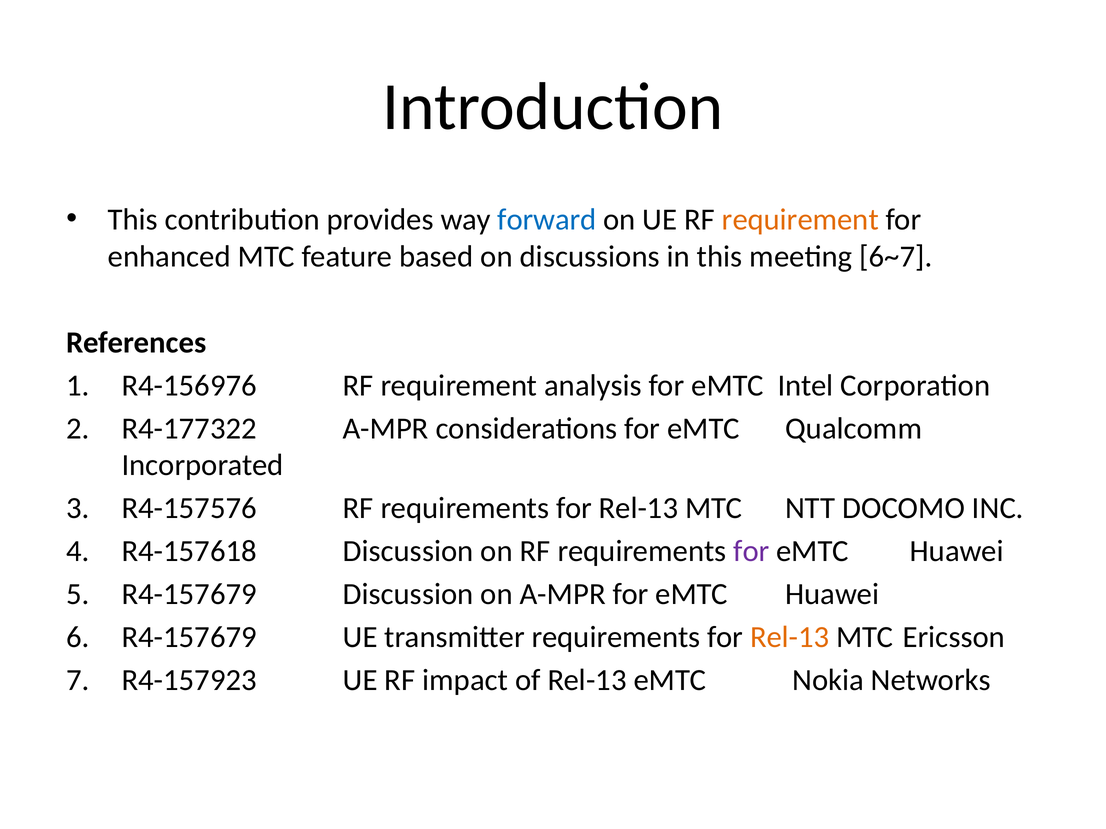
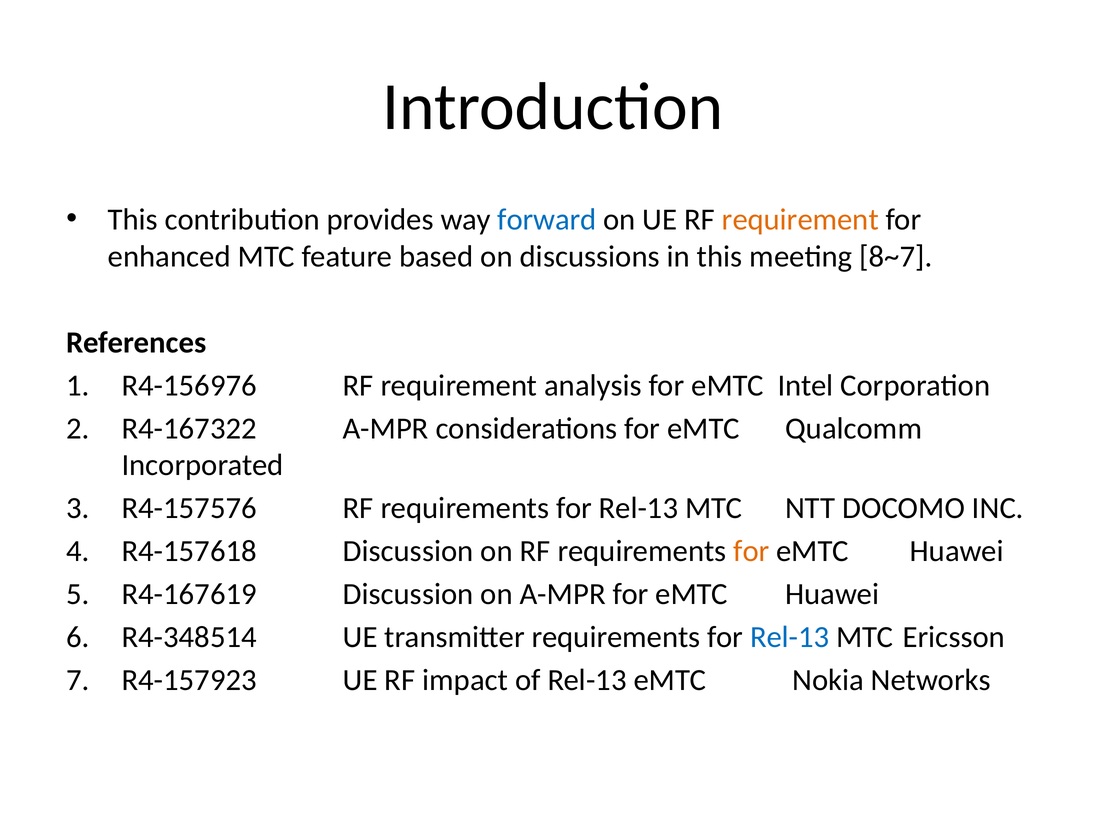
6~7: 6~7 -> 8~7
R4-177322: R4-177322 -> R4-167322
for at (751, 552) colour: purple -> orange
R4-157679 at (189, 595): R4-157679 -> R4-167619
R4-157679 at (189, 638): R4-157679 -> R4-348514
Rel-13 at (790, 638) colour: orange -> blue
